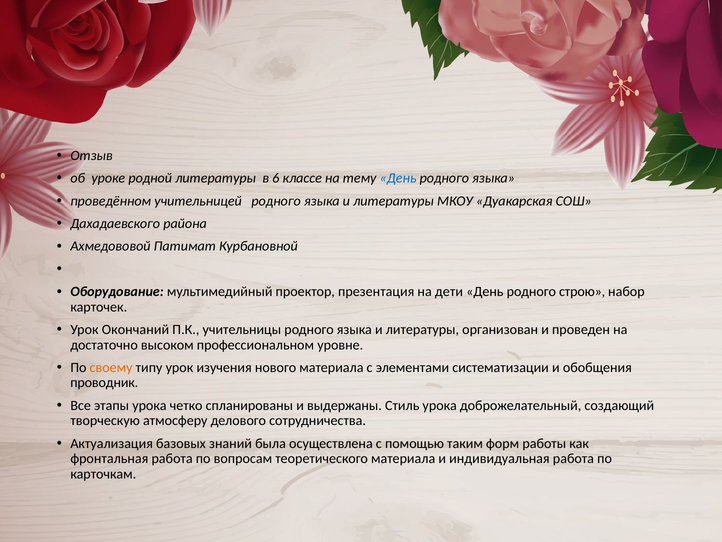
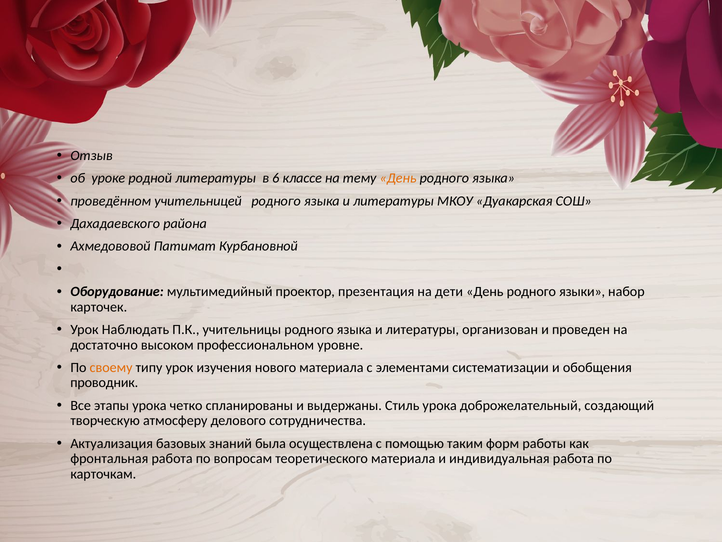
День at (398, 178) colour: blue -> orange
строю: строю -> языки
Окончаний: Окончаний -> Наблюдать
